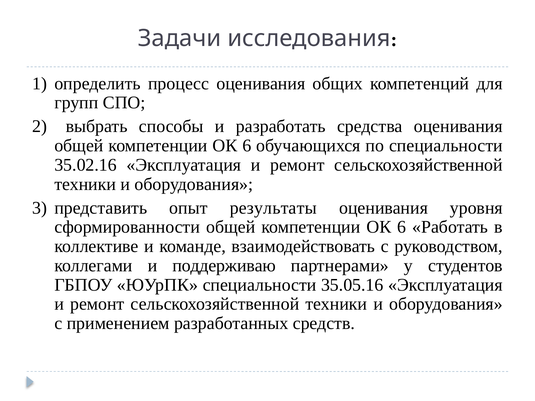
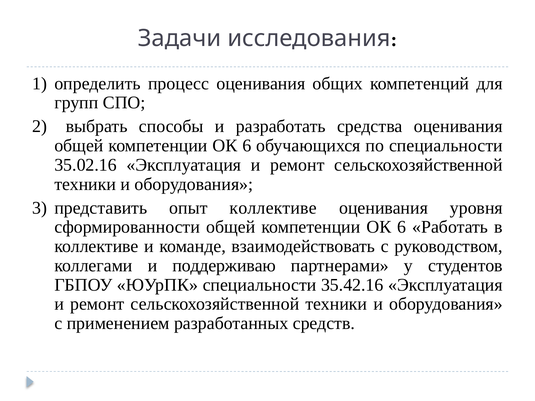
опыт результаты: результаты -> коллективе
35.05.16: 35.05.16 -> 35.42.16
